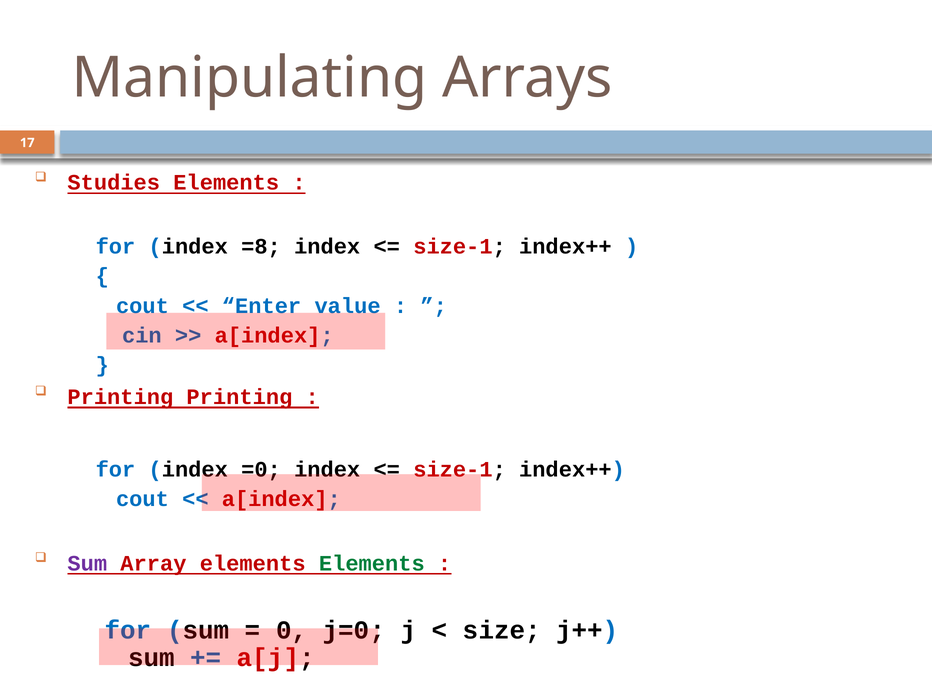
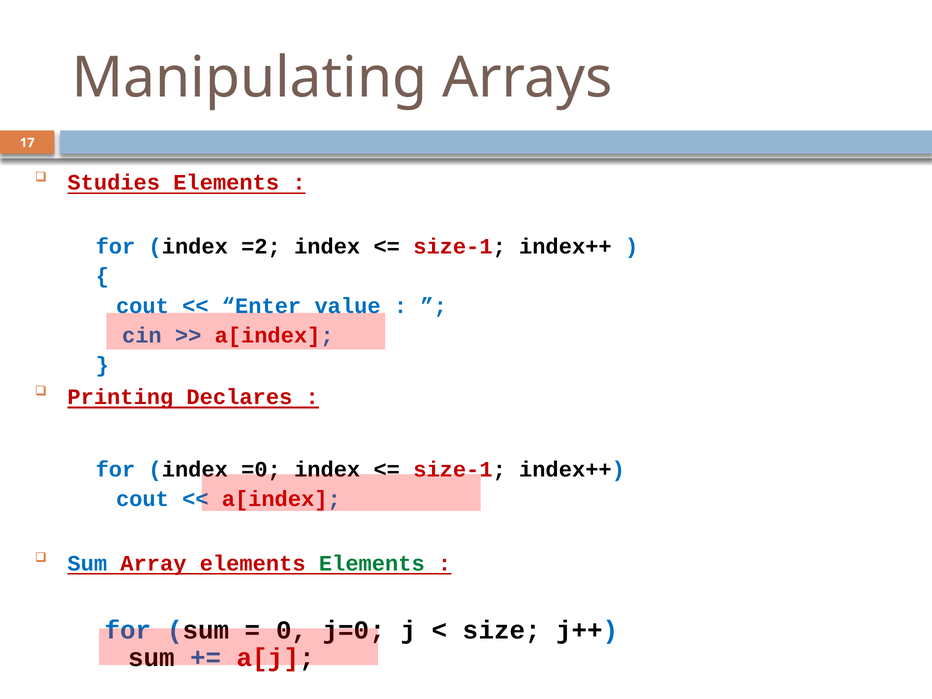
=8: =8 -> =2
Printing Printing: Printing -> Declares
Sum at (87, 563) colour: purple -> blue
